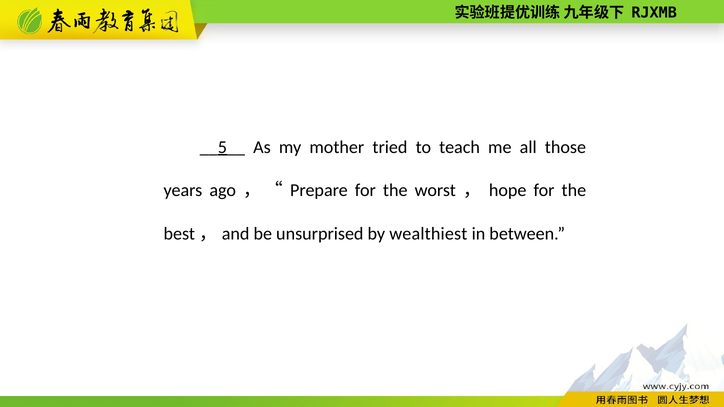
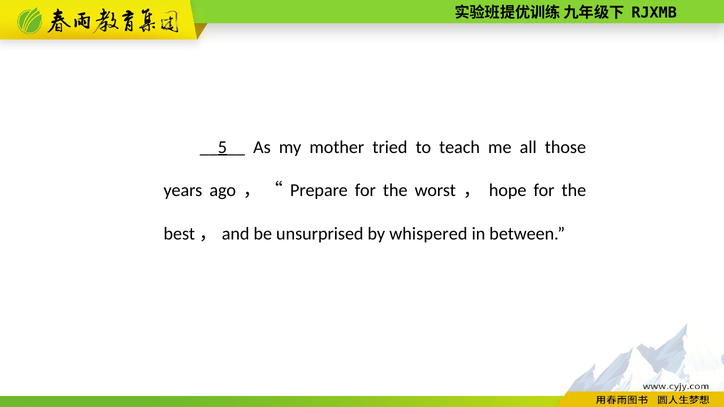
wealthiest: wealthiest -> whispered
